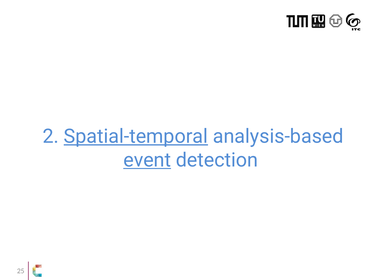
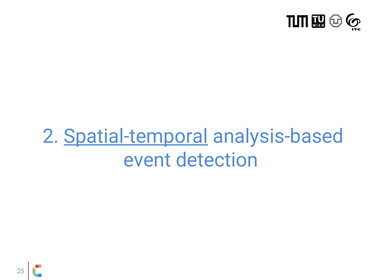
event underline: present -> none
